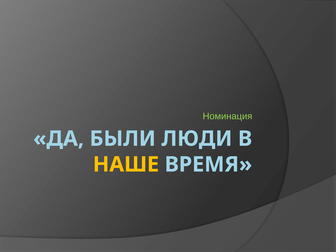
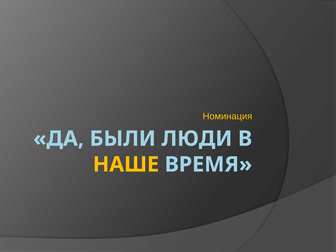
Номинация colour: light green -> yellow
